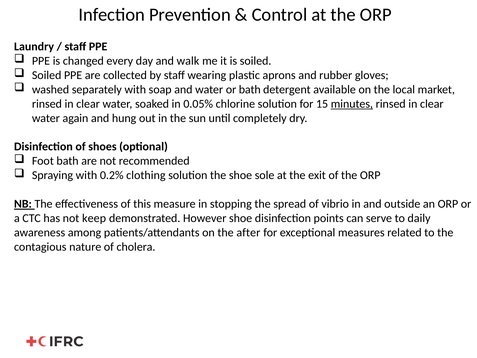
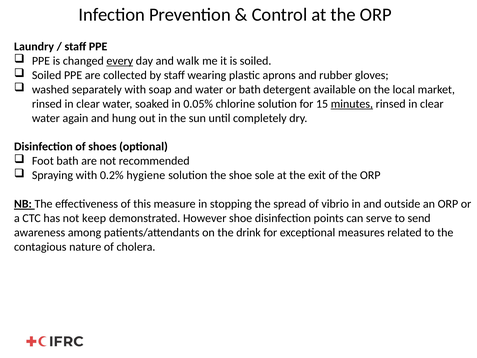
every underline: none -> present
clothing: clothing -> hygiene
daily: daily -> send
after: after -> drink
